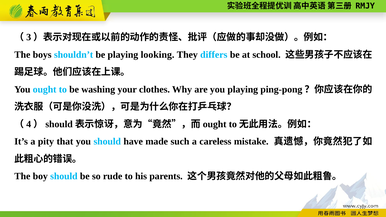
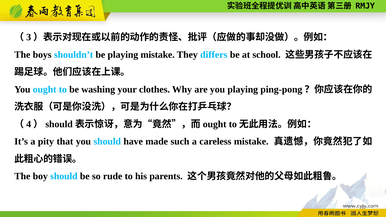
playing looking: looking -> mistake
